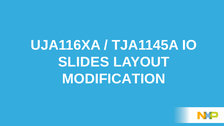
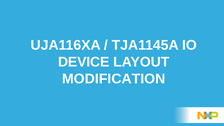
SLIDES: SLIDES -> DEVICE
